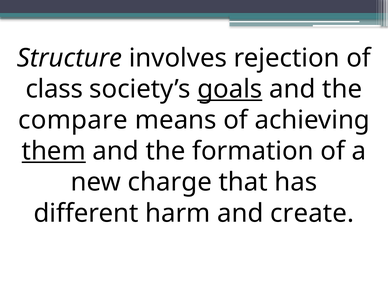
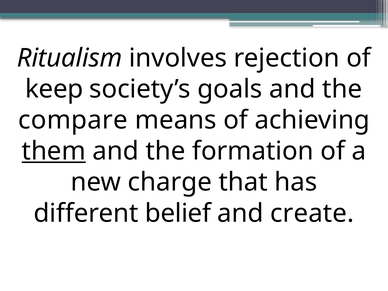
Structure: Structure -> Ritualism
class: class -> keep
goals underline: present -> none
harm: harm -> belief
